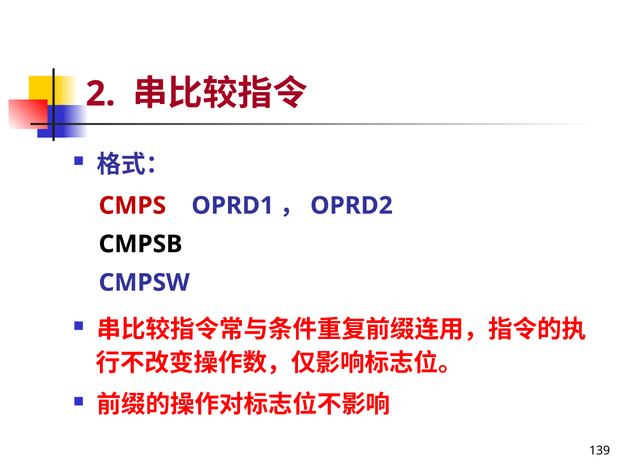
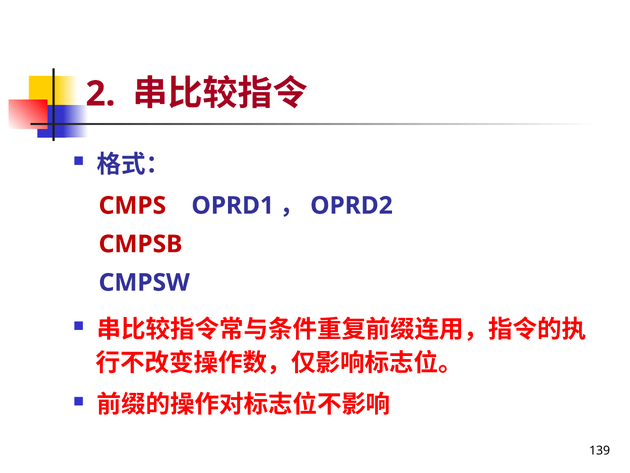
CMPSB colour: black -> red
